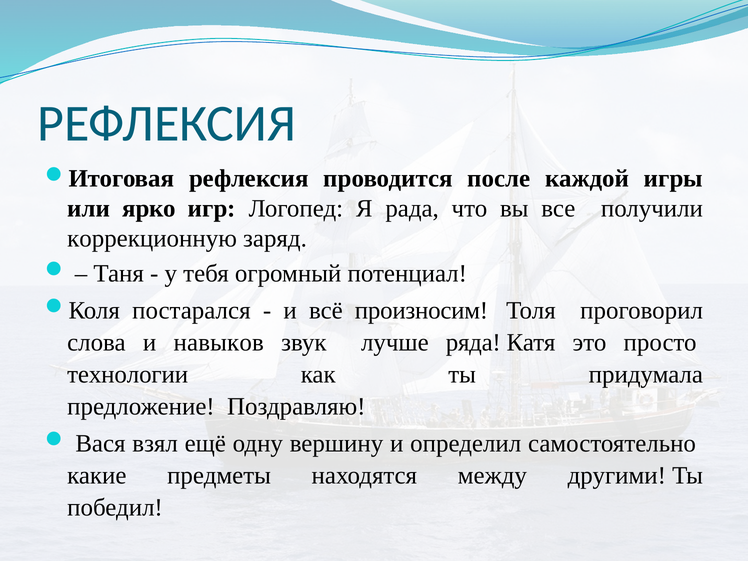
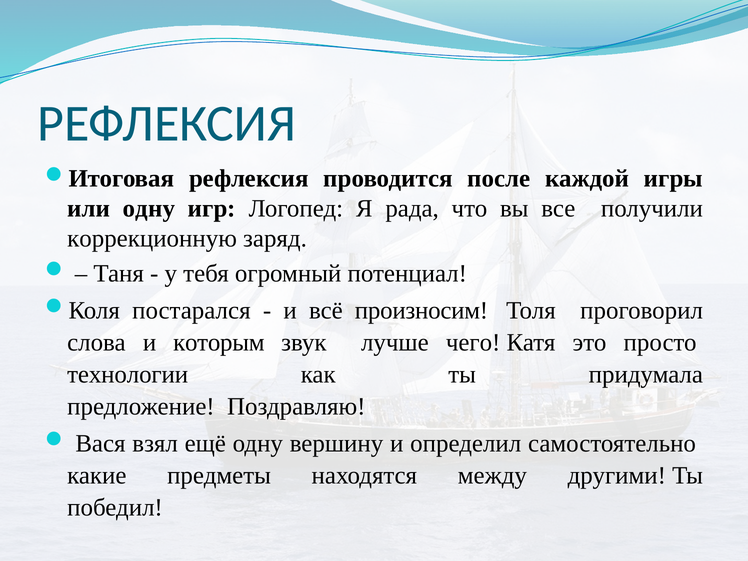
или ярко: ярко -> одну
навыков: навыков -> которым
ряда: ряда -> чего
